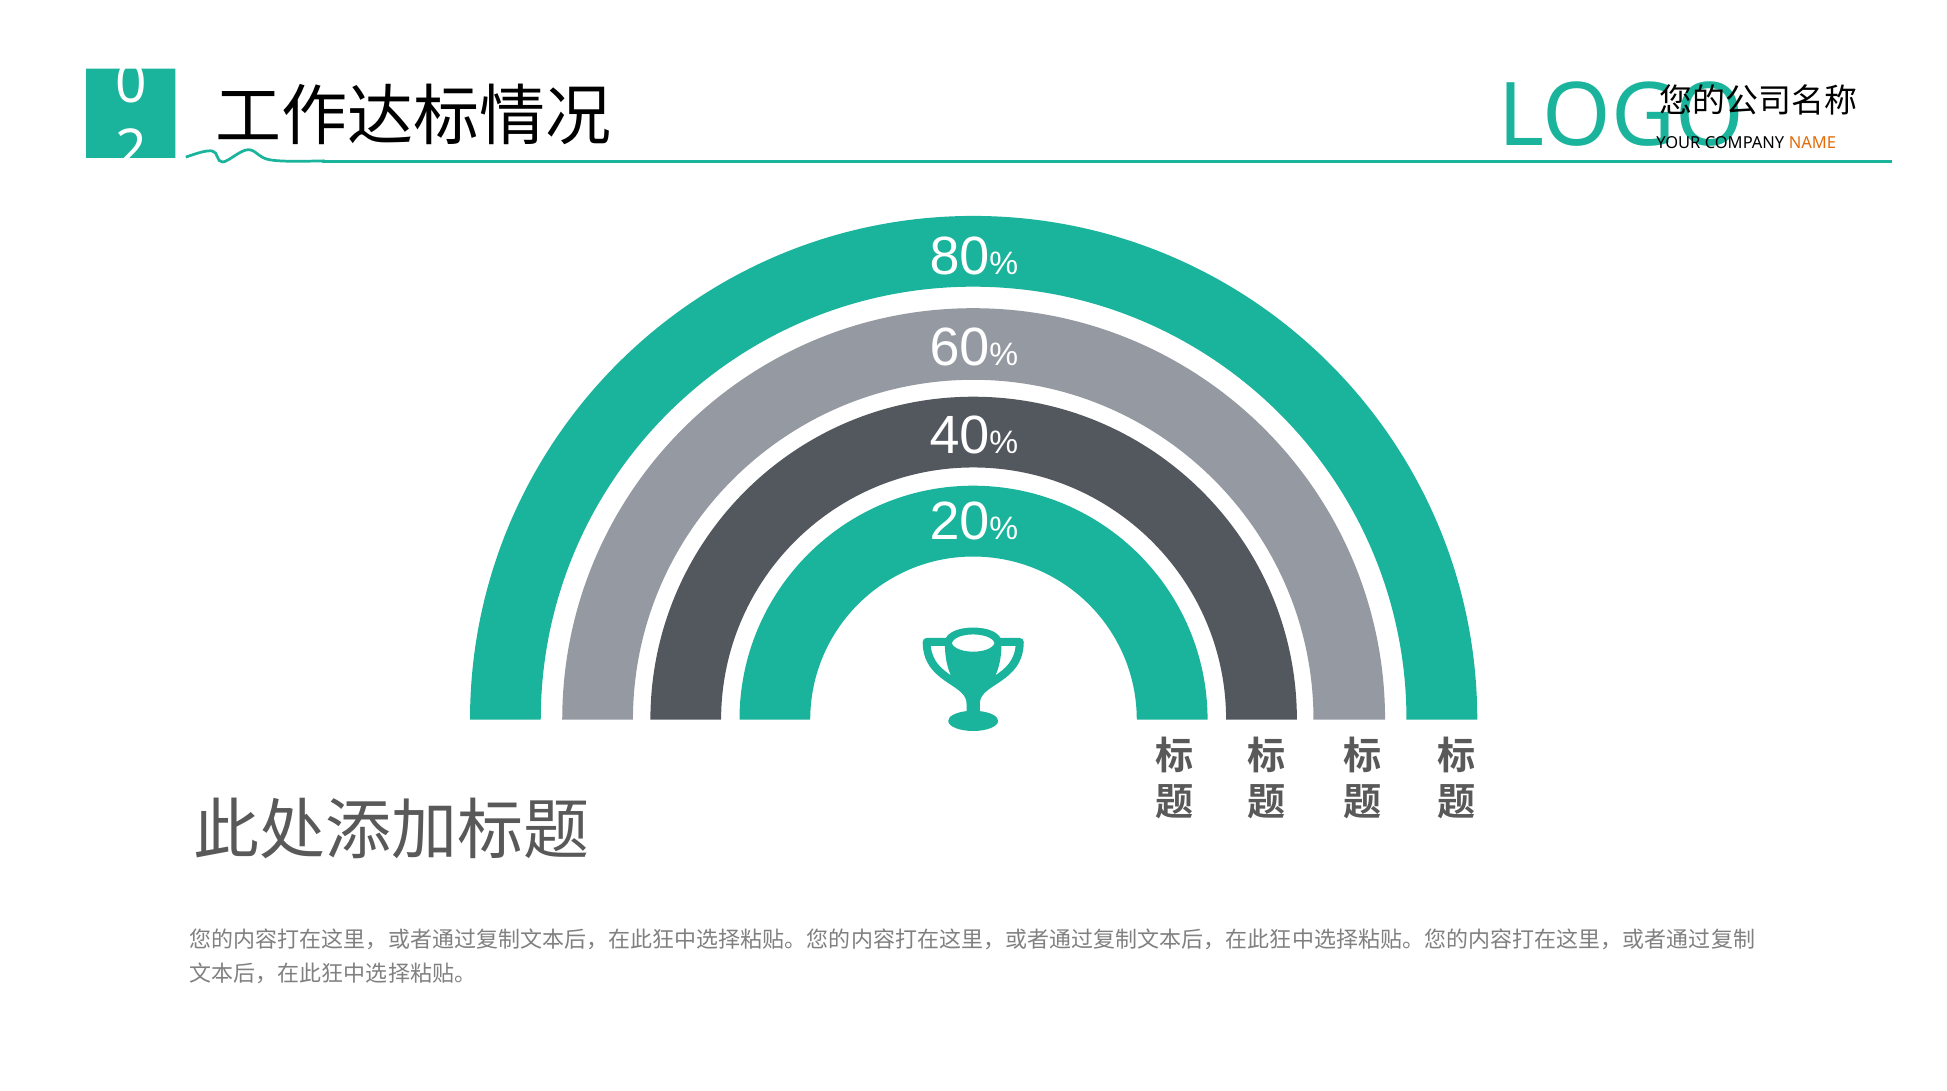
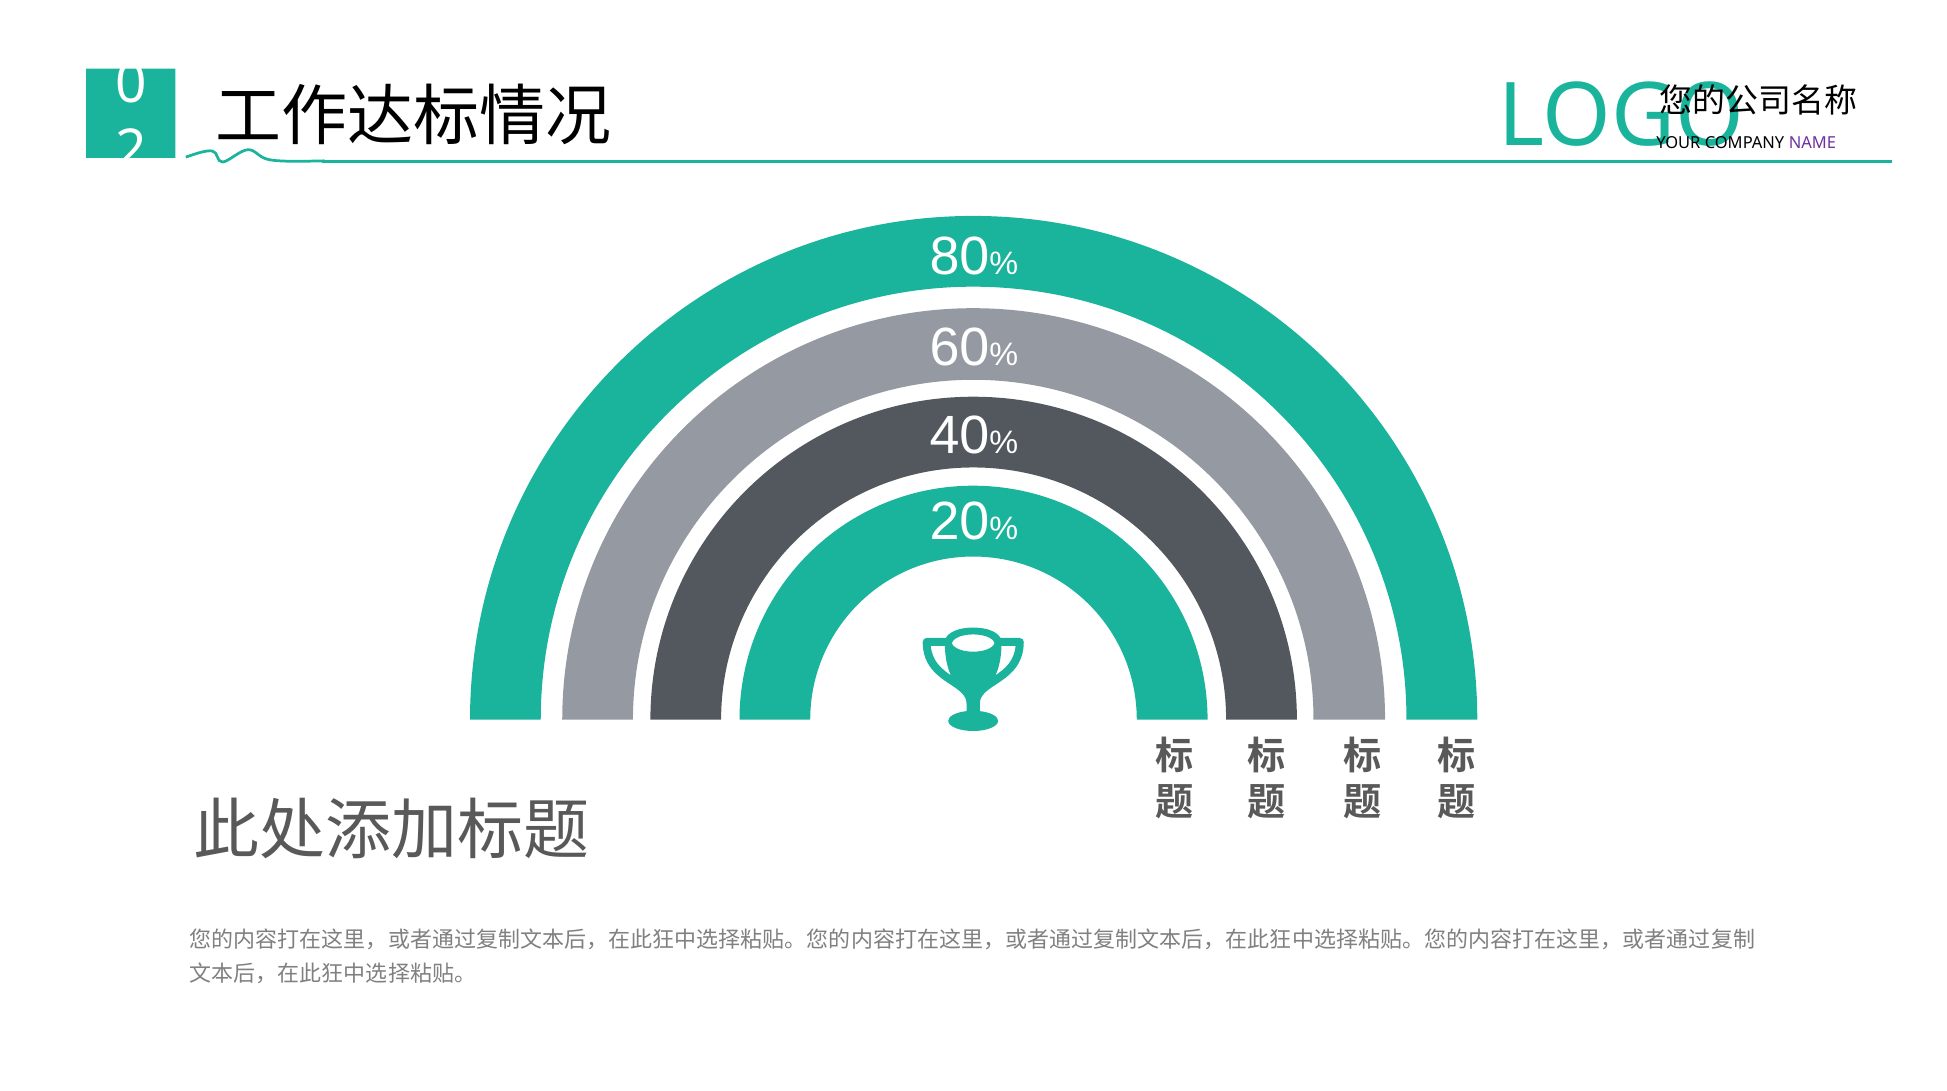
NAME colour: orange -> purple
